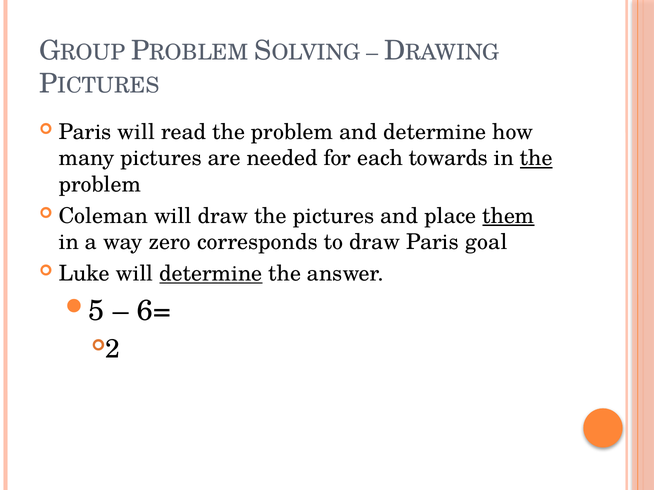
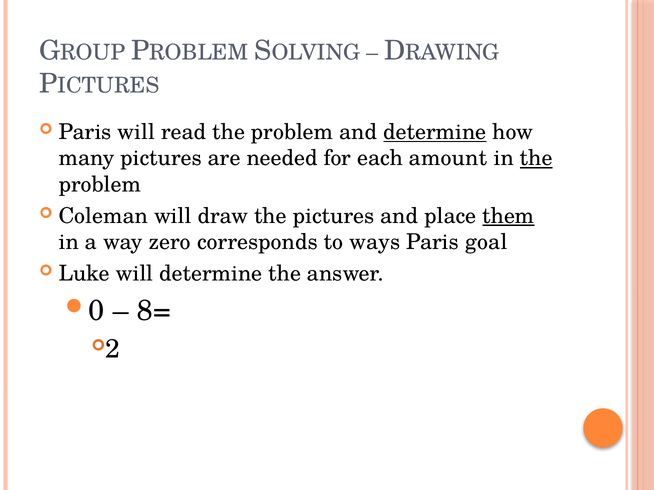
determine at (435, 132) underline: none -> present
towards: towards -> amount
to draw: draw -> ways
determine at (211, 274) underline: present -> none
5: 5 -> 0
6=: 6= -> 8=
